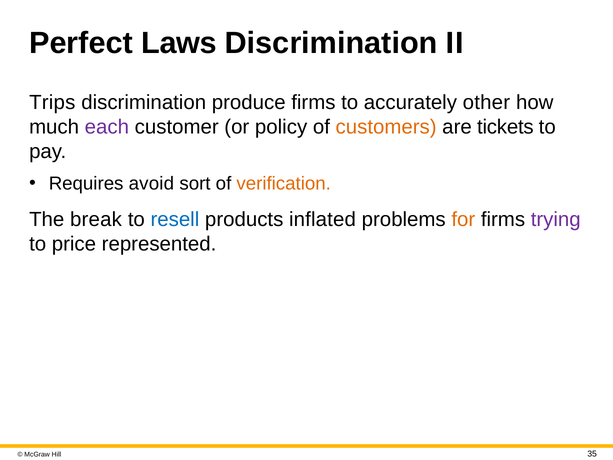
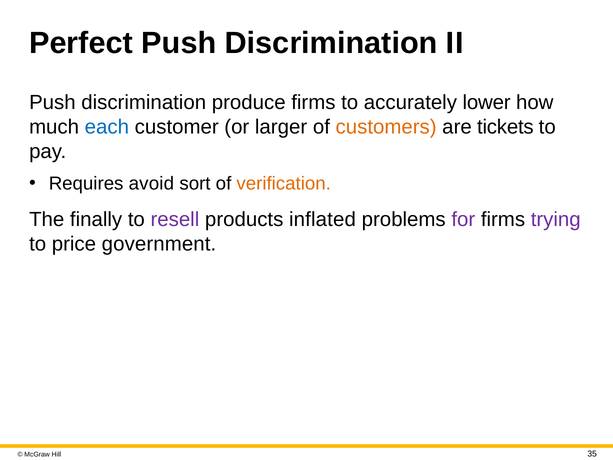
Perfect Laws: Laws -> Push
Trips at (52, 102): Trips -> Push
other: other -> lower
each colour: purple -> blue
policy: policy -> larger
break: break -> finally
resell colour: blue -> purple
for colour: orange -> purple
represented: represented -> government
